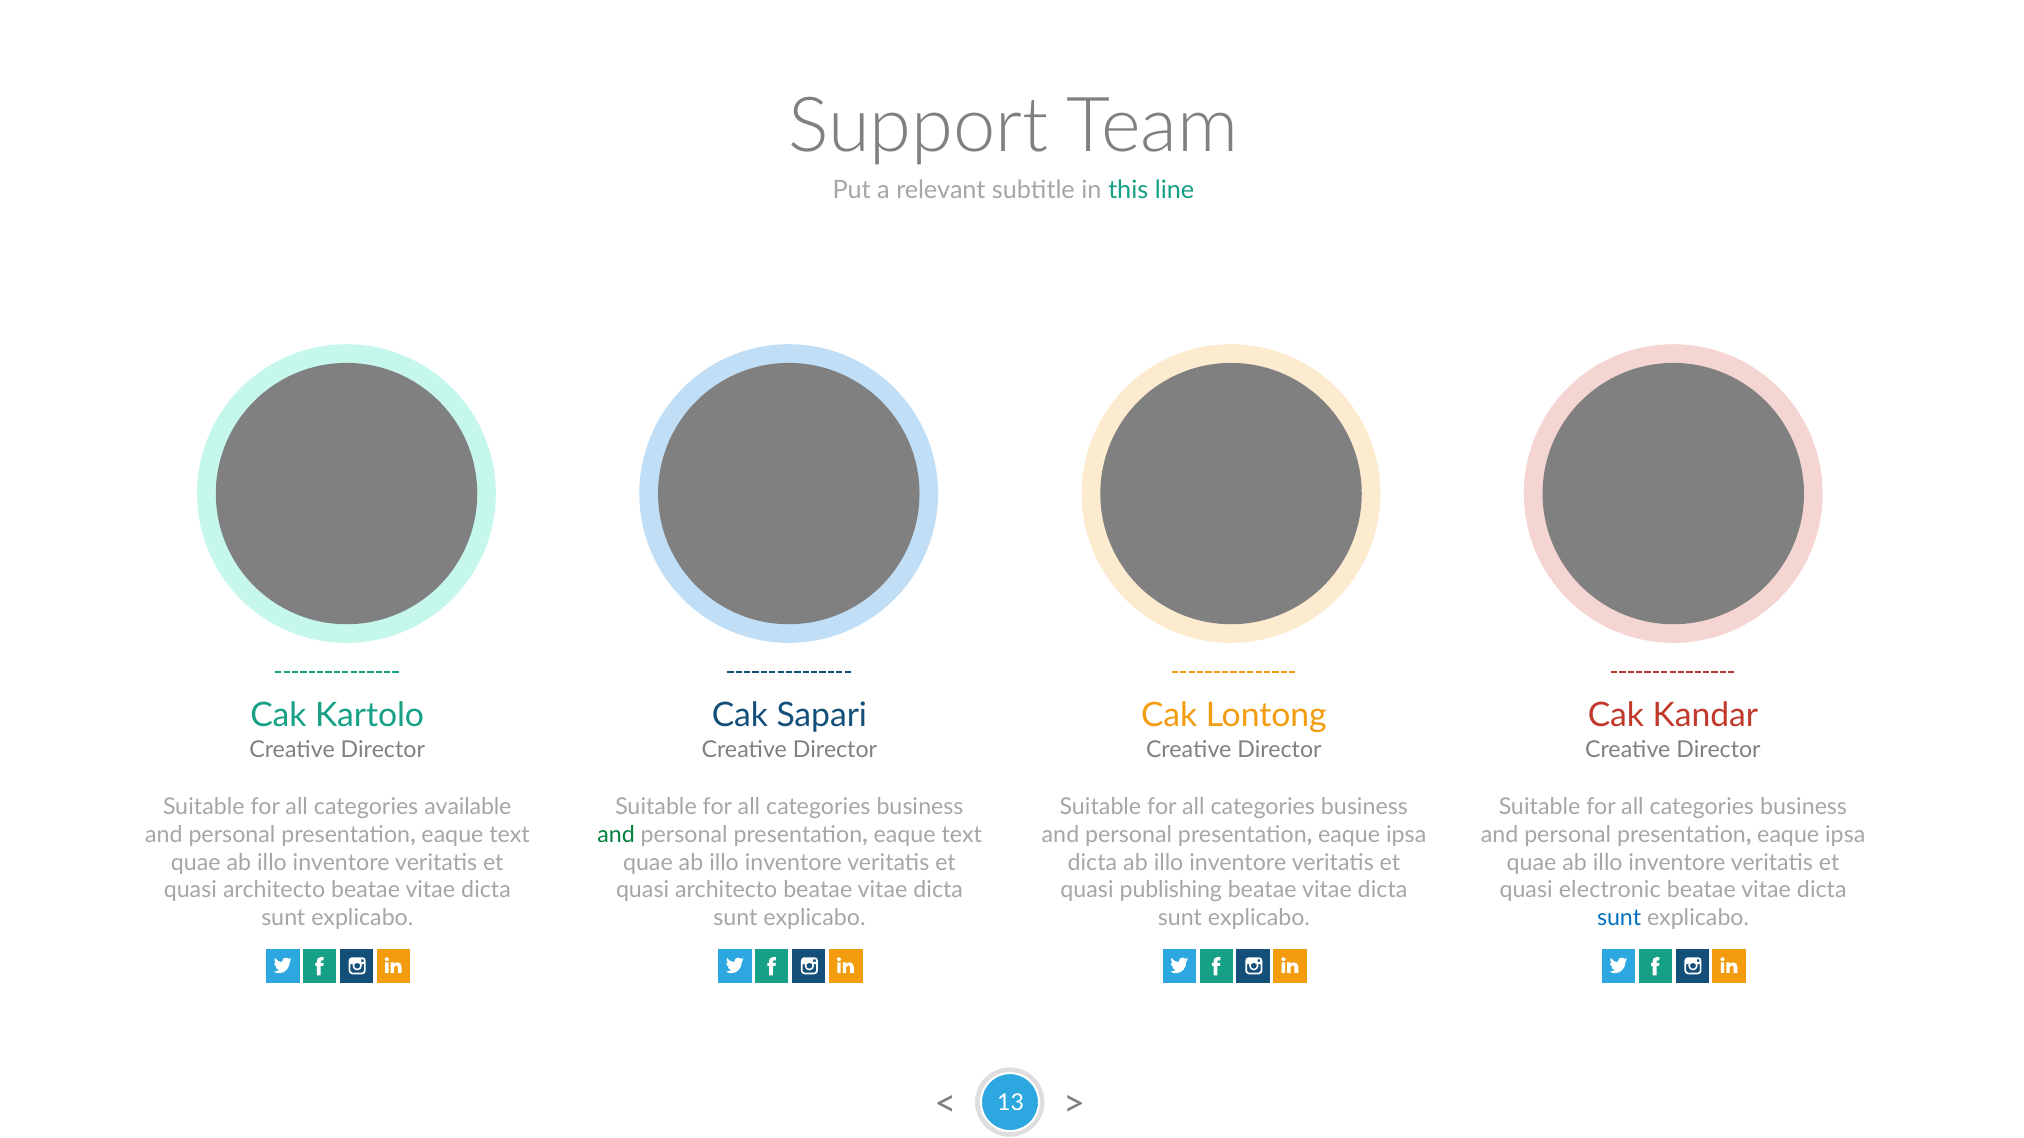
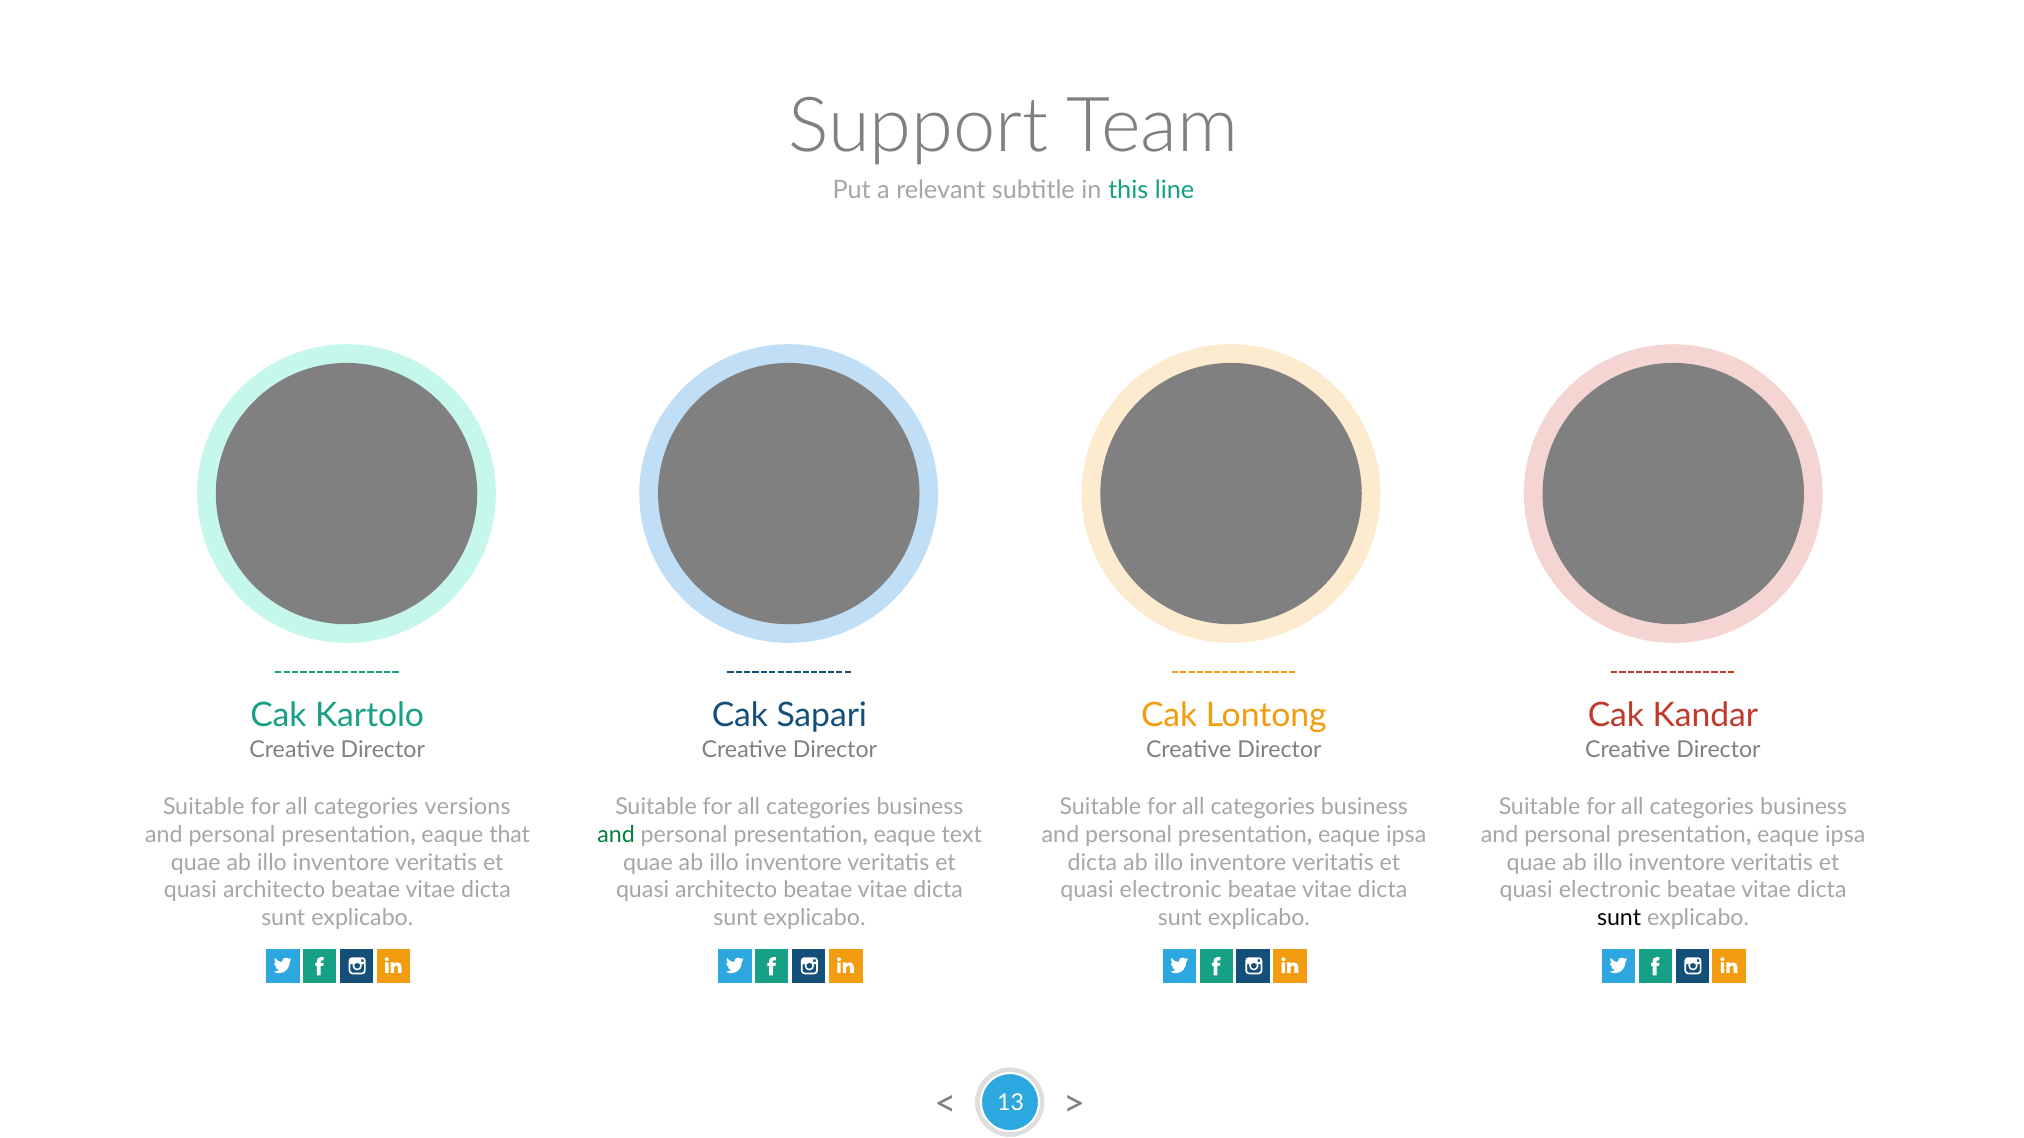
available: available -> versions
text at (510, 835): text -> that
publishing at (1171, 891): publishing -> electronic
sunt at (1619, 919) colour: blue -> black
